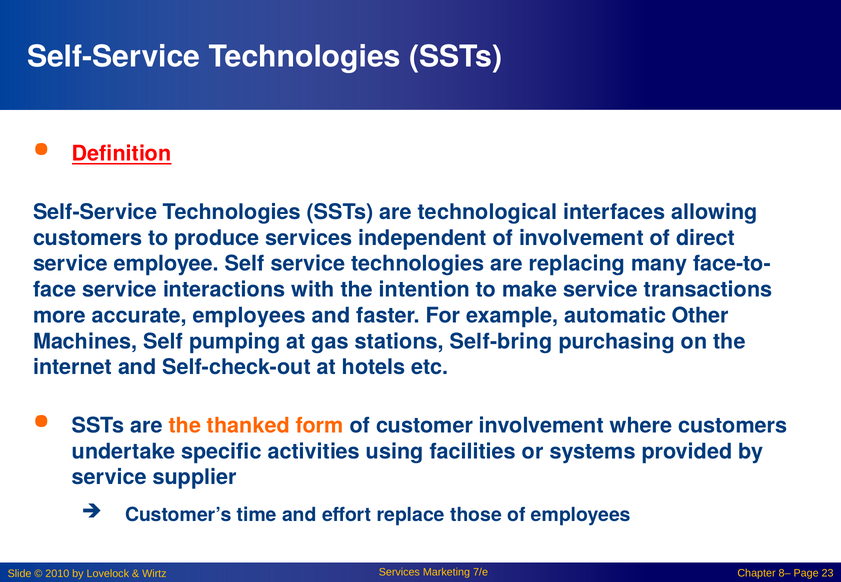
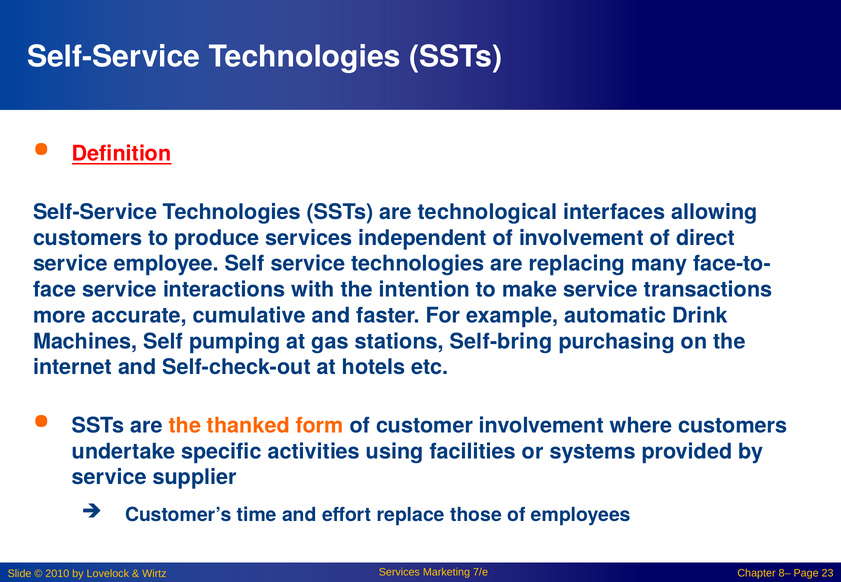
accurate employees: employees -> cumulative
Other: Other -> Drink
